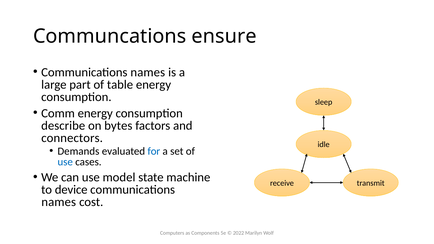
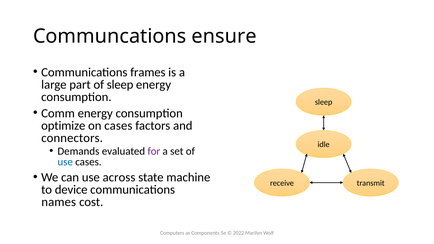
names at (148, 72): names -> frames
of table: table -> sleep
describe: describe -> optimize
on bytes: bytes -> cases
for colour: blue -> purple
model: model -> across
